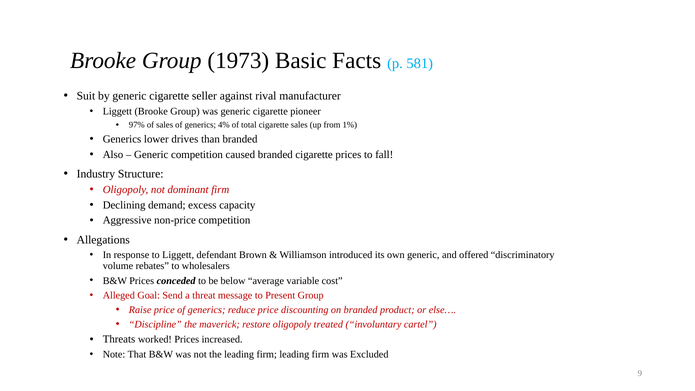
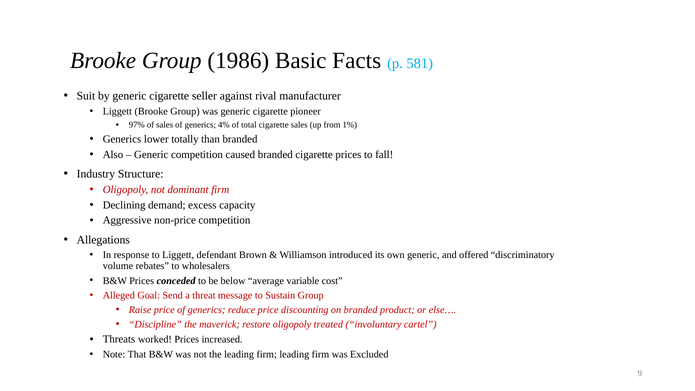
1973: 1973 -> 1986
drives: drives -> totally
Present: Present -> Sustain
